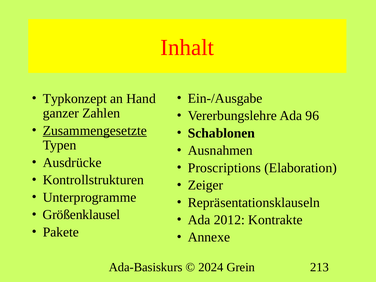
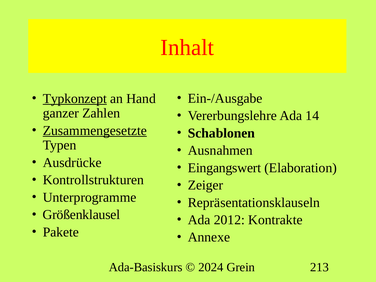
Typkonzept underline: none -> present
96: 96 -> 14
Proscriptions: Proscriptions -> Eingangswert
